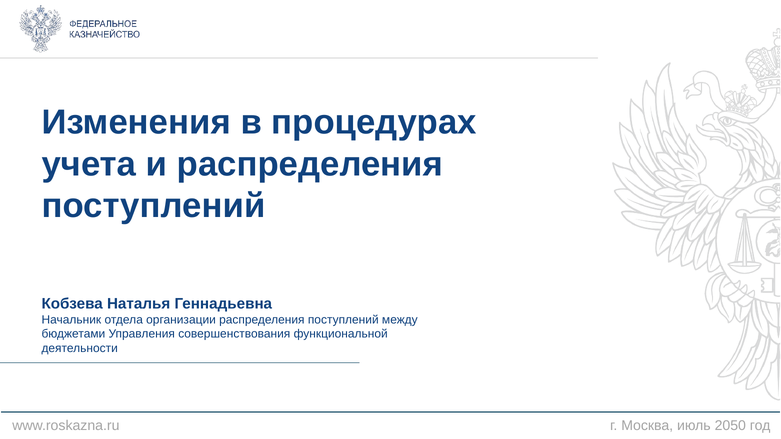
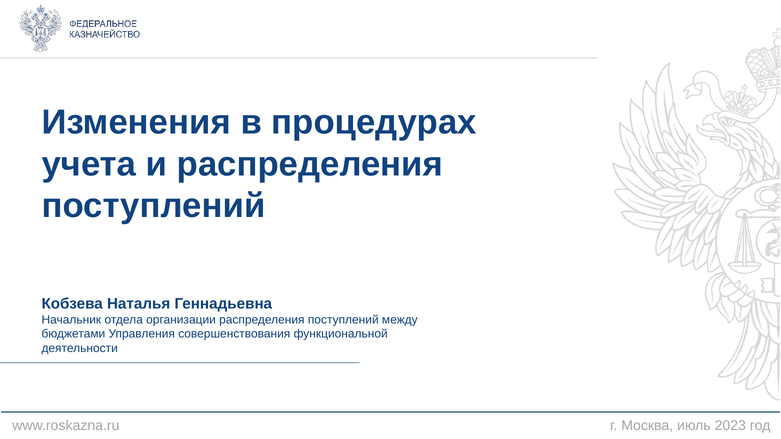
2050: 2050 -> 2023
